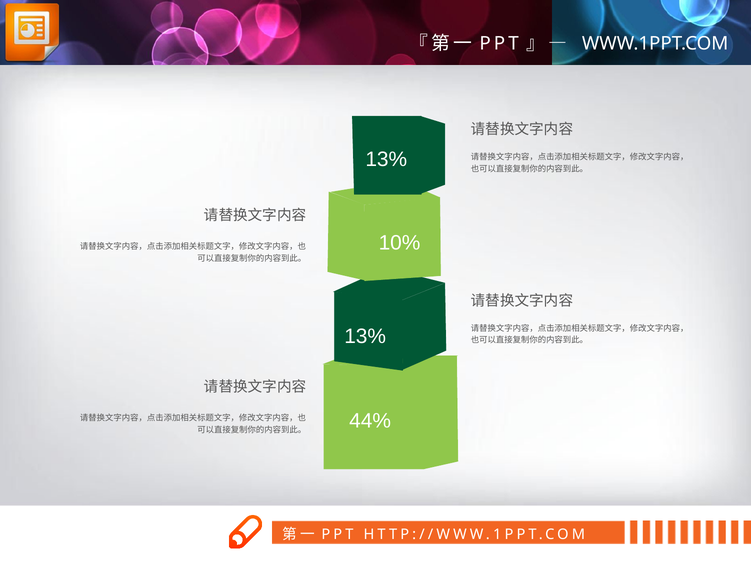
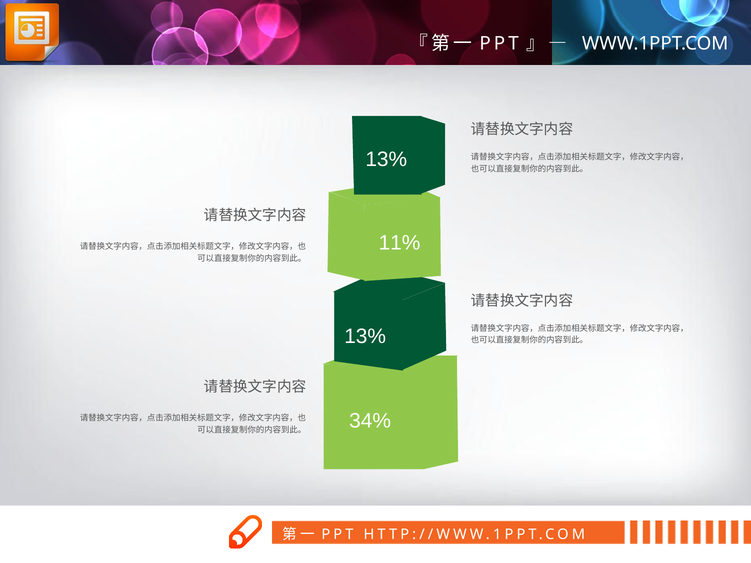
10%: 10% -> 11%
44%: 44% -> 34%
